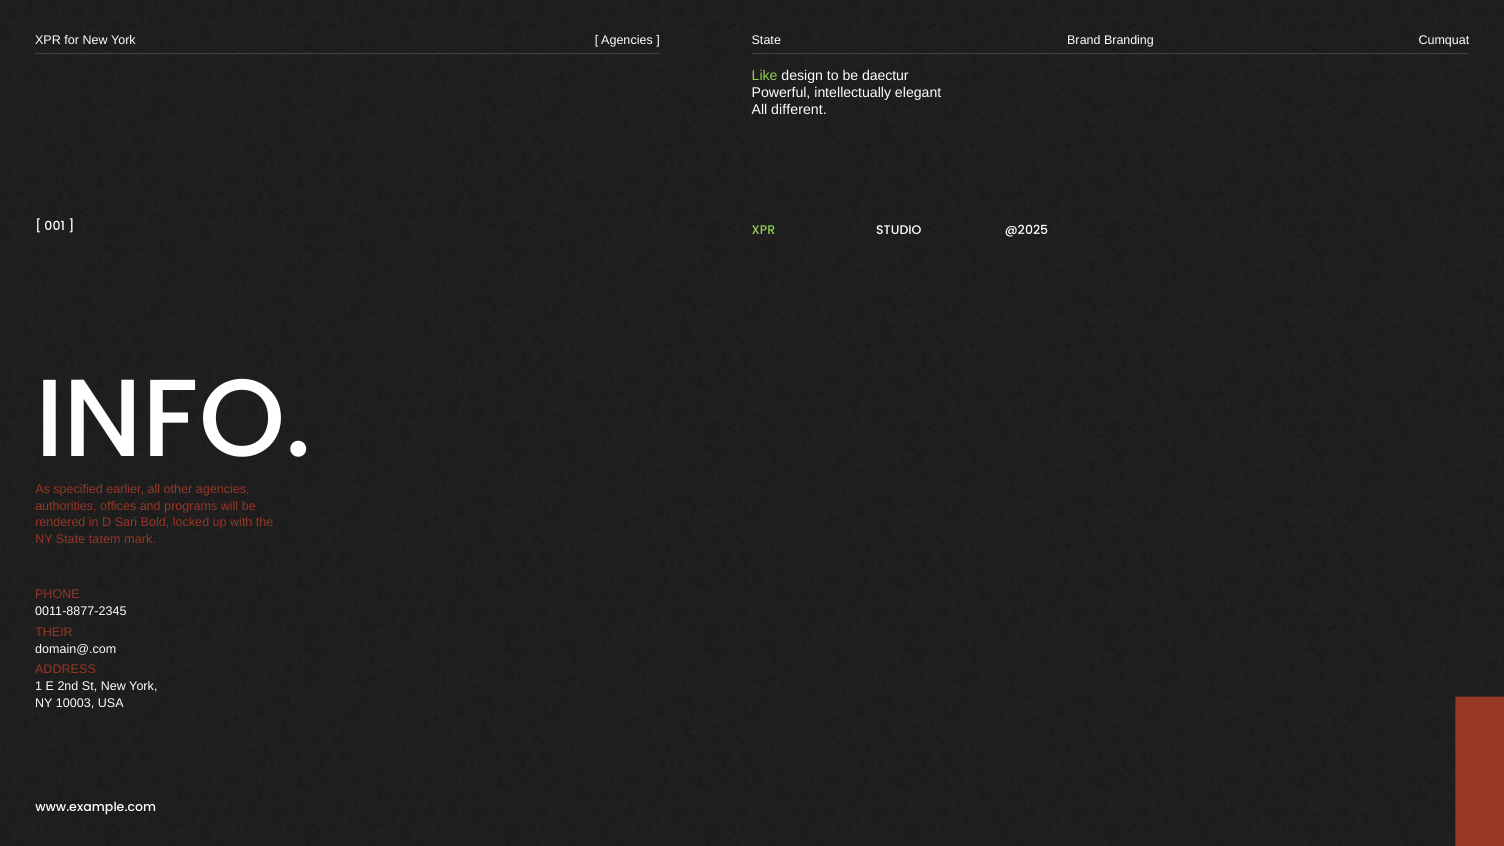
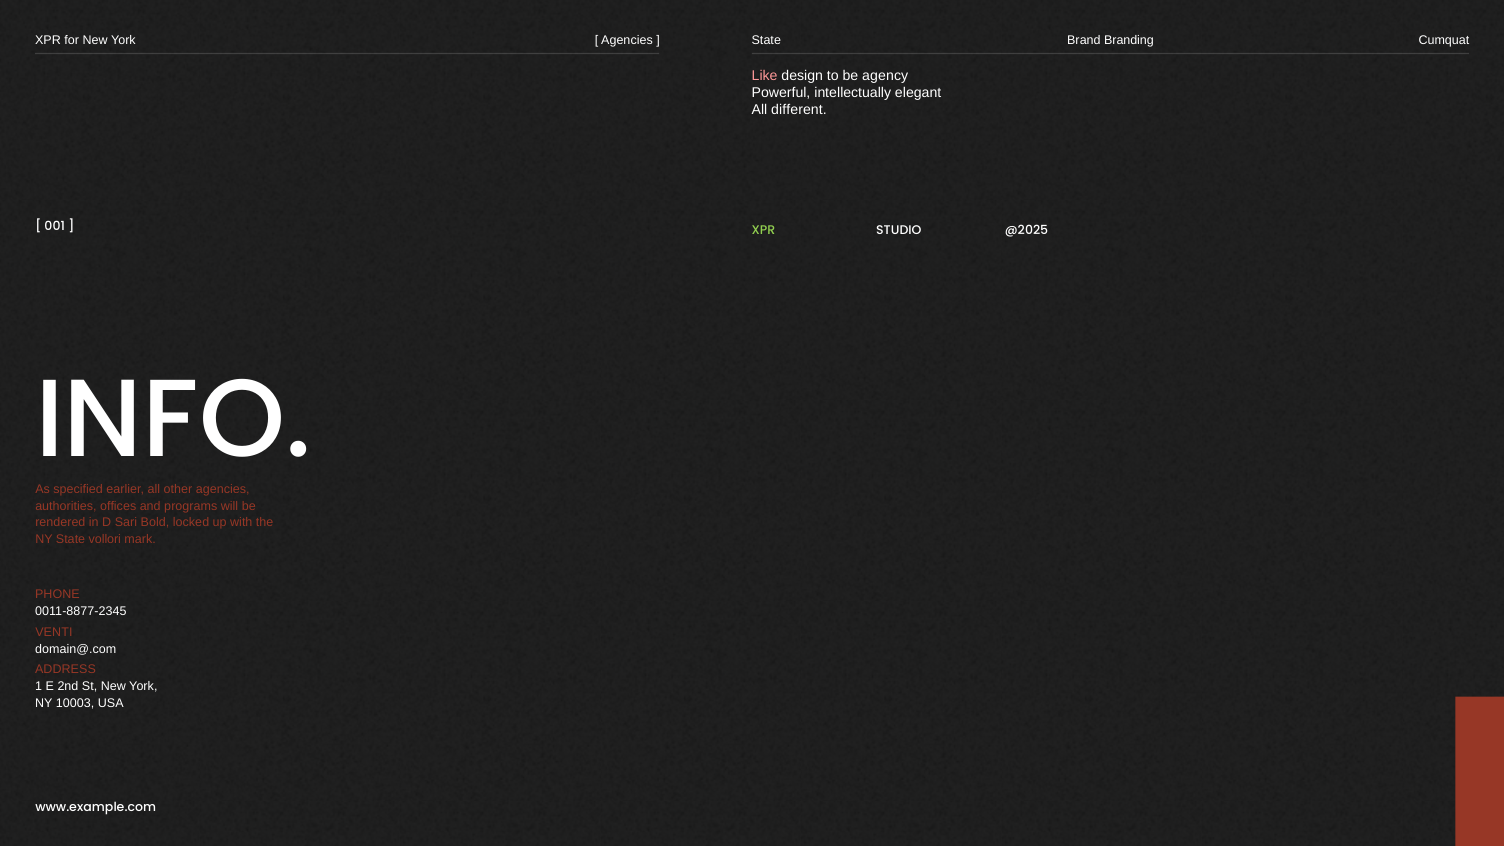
Like colour: light green -> pink
daectur: daectur -> agency
tatem: tatem -> vollori
THEIR: THEIR -> VENTI
